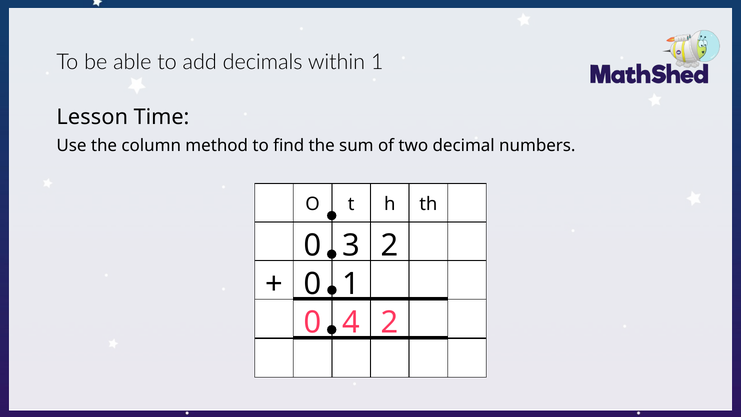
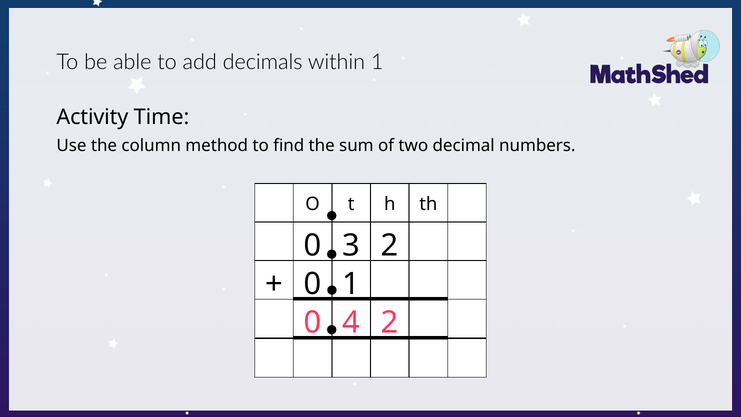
Lesson: Lesson -> Activity
